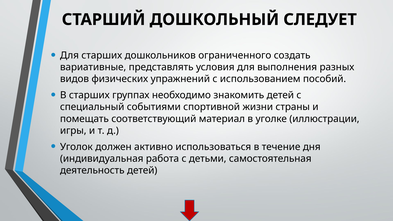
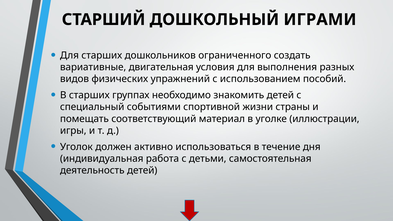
СЛЕДУЕТ: СЛЕДУЕТ -> ИГРАМИ
представлять: представлять -> двигательная
